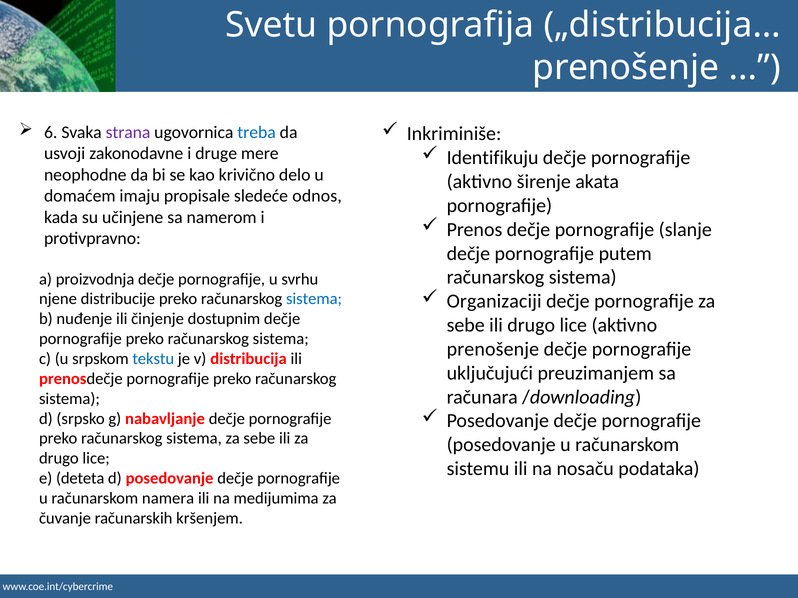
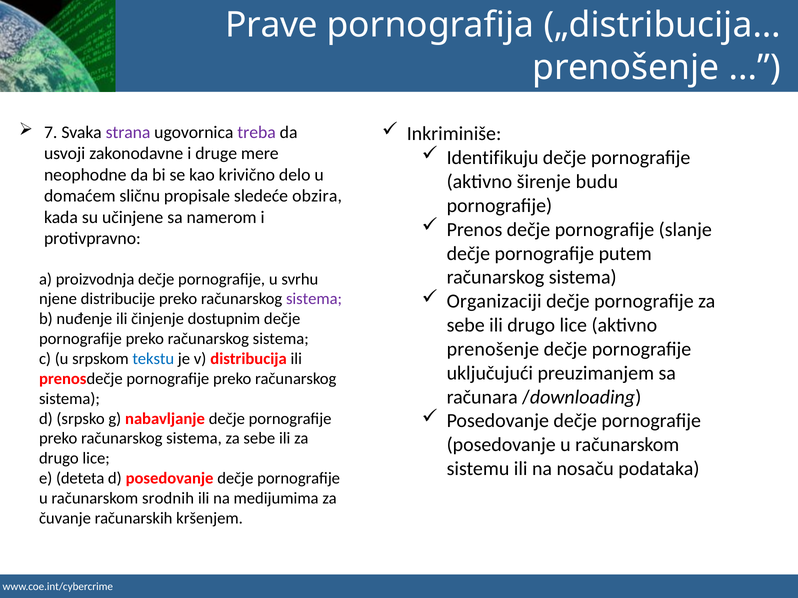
Svetu: Svetu -> Prave
6: 6 -> 7
treba colour: blue -> purple
akata: akata -> budu
imaju: imaju -> sličnu
odnos: odnos -> obzira
sistema at (314, 299) colour: blue -> purple
namera: namera -> srodnih
